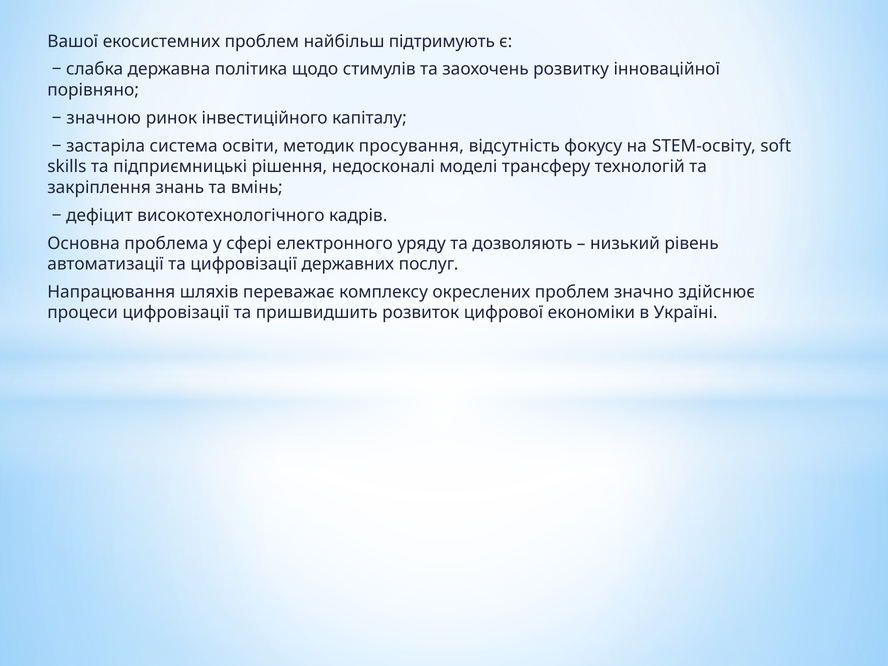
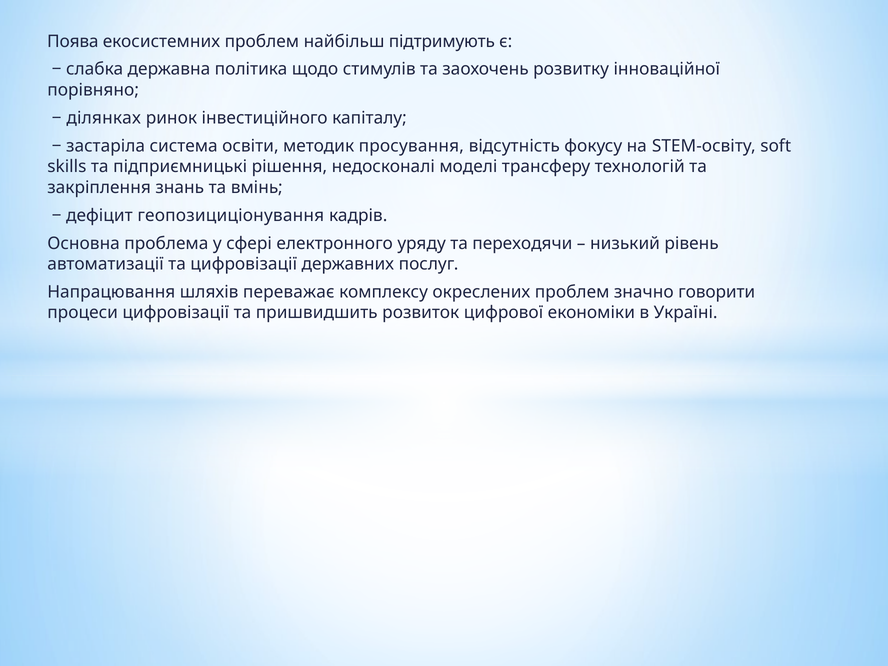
Вашої: Вашої -> Поява
значною: значною -> ділянках
високотехнологічного: високотехнологічного -> геопозициціонування
дозволяють: дозволяють -> переходячи
здійснює: здійснює -> говорити
